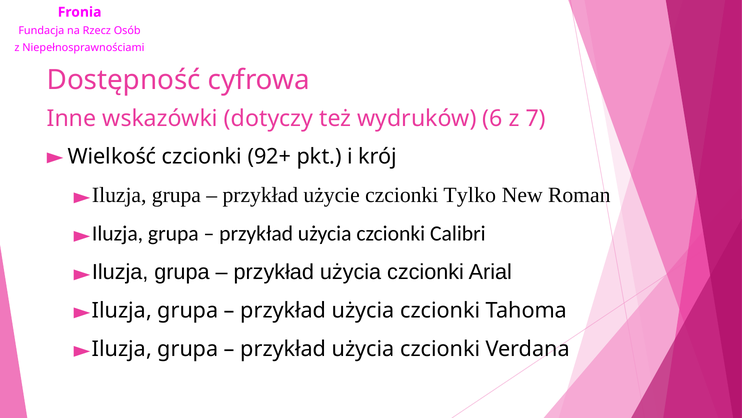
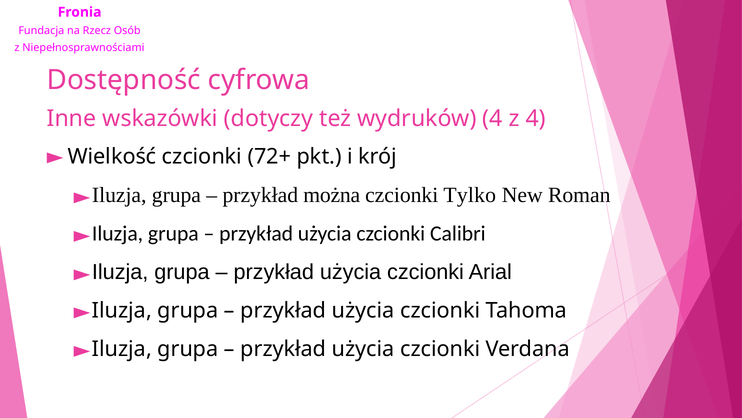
wydruków 6: 6 -> 4
z 7: 7 -> 4
92+: 92+ -> 72+
użycie: użycie -> można
